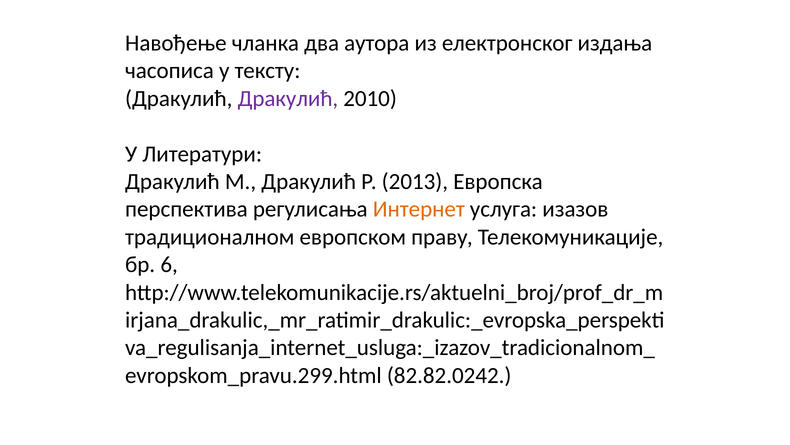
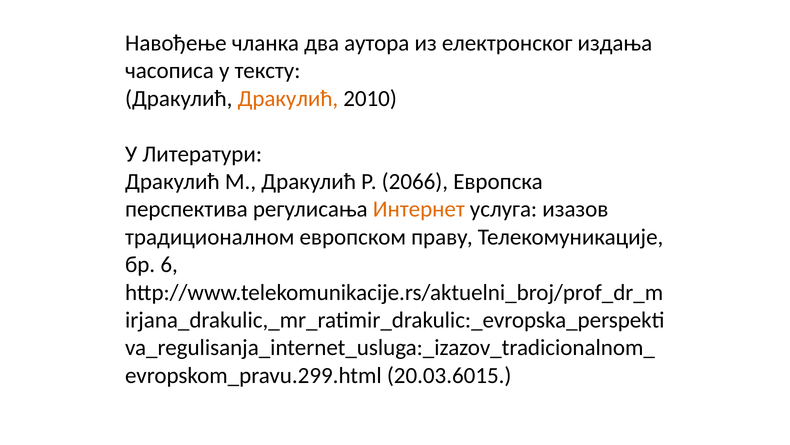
Дракулић at (288, 98) colour: purple -> orange
2013: 2013 -> 2066
82.82.0242: 82.82.0242 -> 20.03.6015
